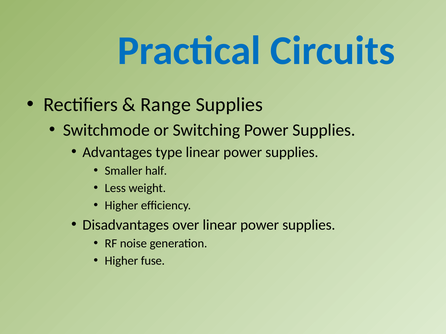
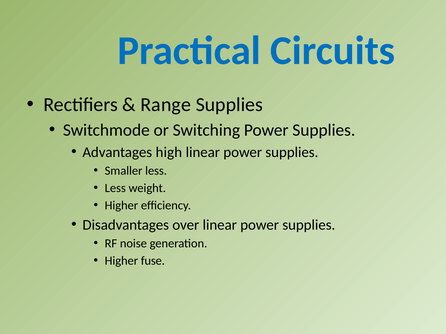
type: type -> high
Smaller half: half -> less
